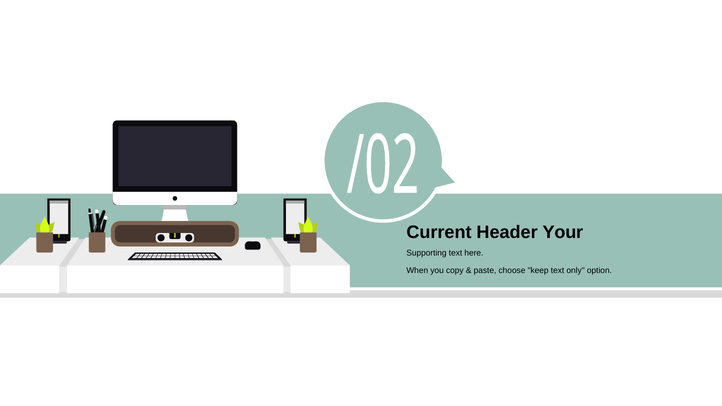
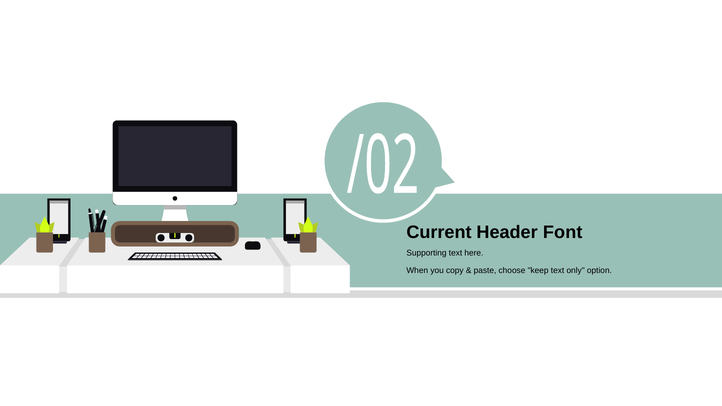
Your: Your -> Font
